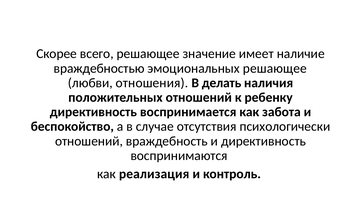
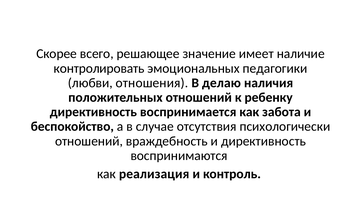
враждебностью: враждебностью -> контролировать
эмоциональных решающее: решающее -> педагогики
делать: делать -> делаю
